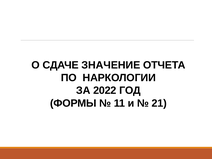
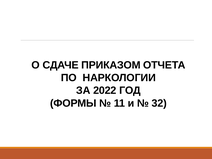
ЗНАЧЕНИЕ: ЗНАЧЕНИЕ -> ПРИКАЗОМ
21: 21 -> 32
